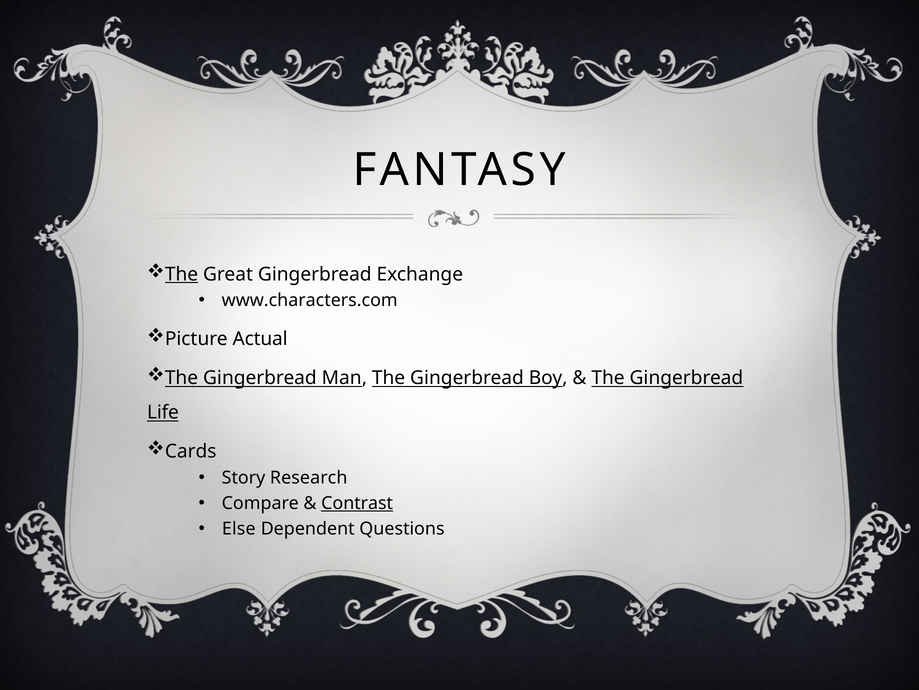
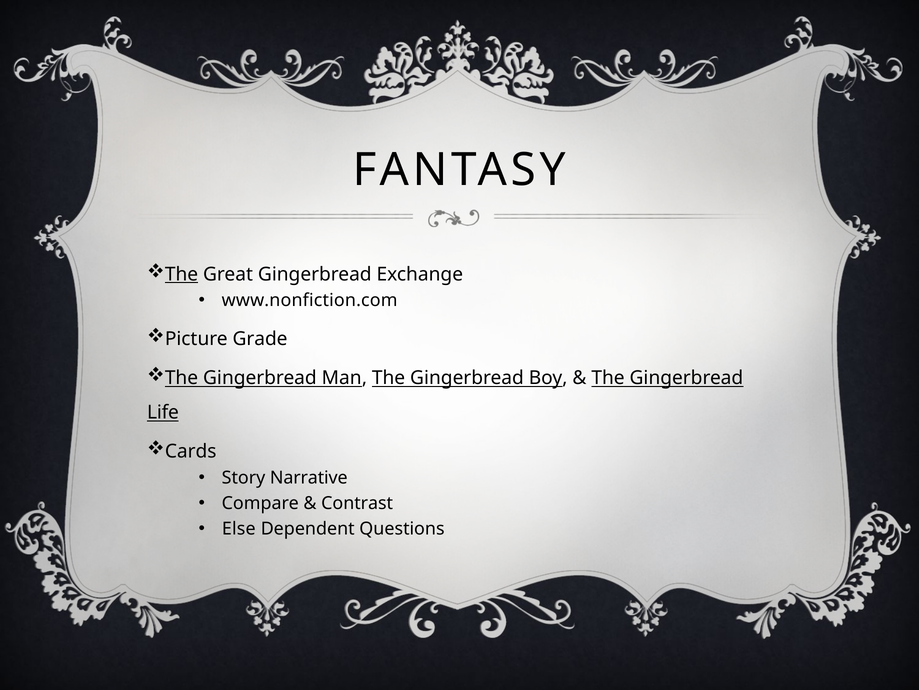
www.characters.com: www.characters.com -> www.nonfiction.com
Actual: Actual -> Grade
Research: Research -> Narrative
Contrast underline: present -> none
